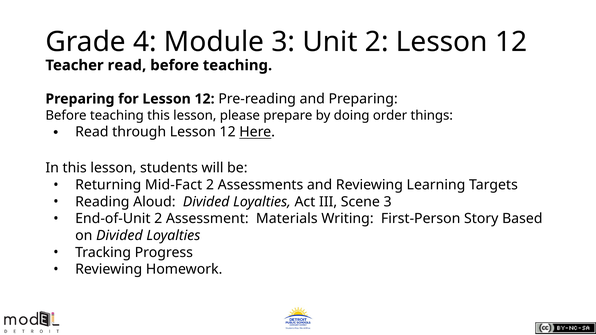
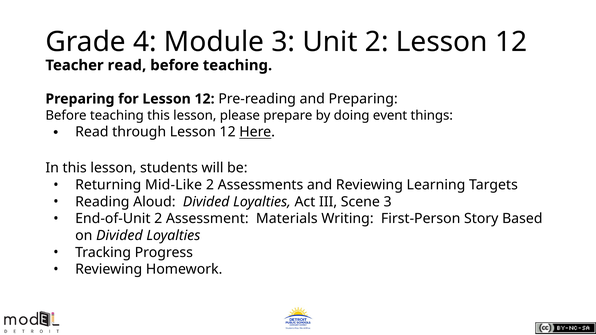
order: order -> event
Mid-Fact: Mid-Fact -> Mid-Like
